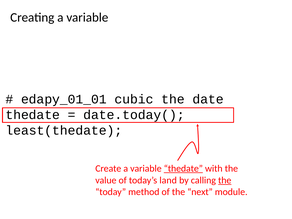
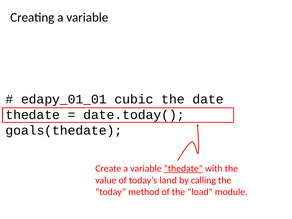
least(thedate: least(thedate -> goals(thedate
the at (225, 180) underline: present -> none
next: next -> load
